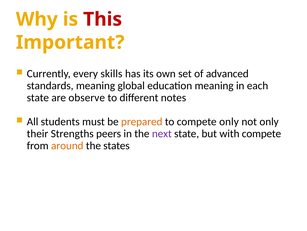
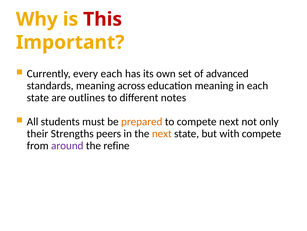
every skills: skills -> each
global: global -> across
observe: observe -> outlines
compete only: only -> next
next at (162, 133) colour: purple -> orange
around colour: orange -> purple
states: states -> refine
